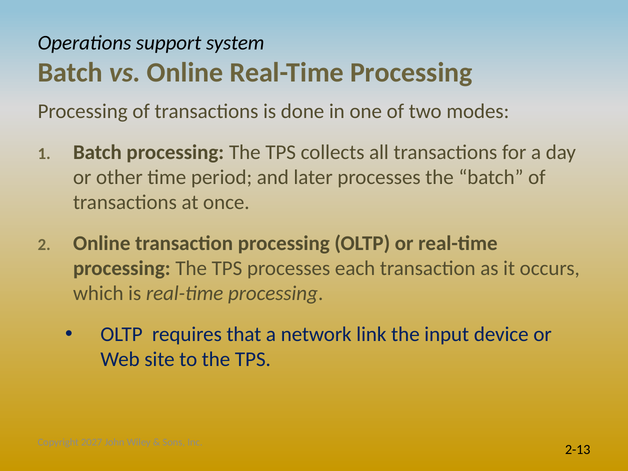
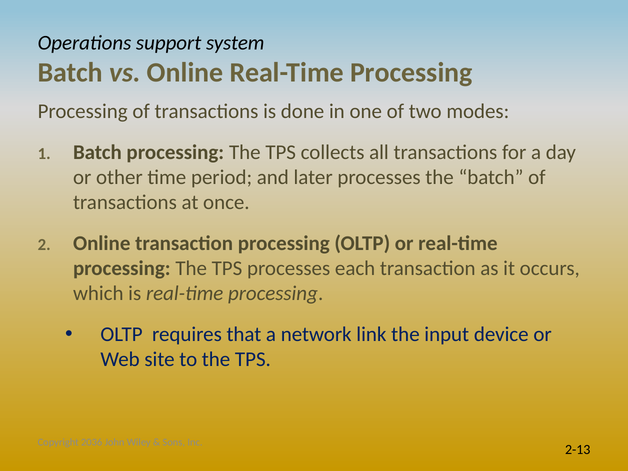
2027: 2027 -> 2036
